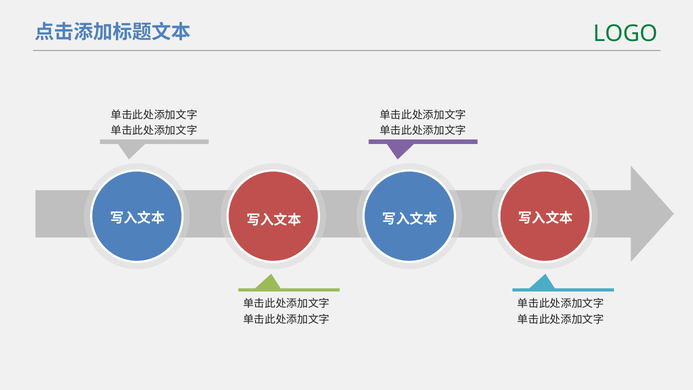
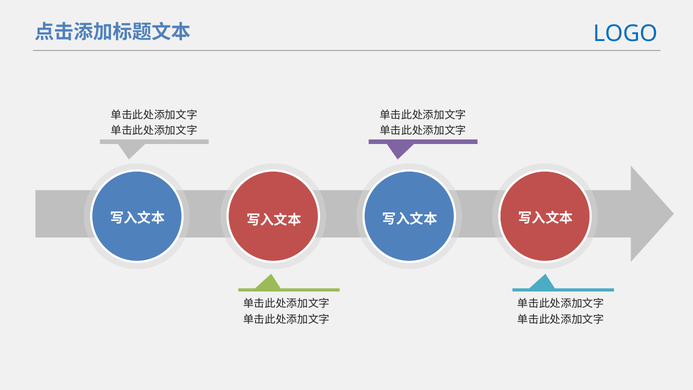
LOGO colour: green -> blue
